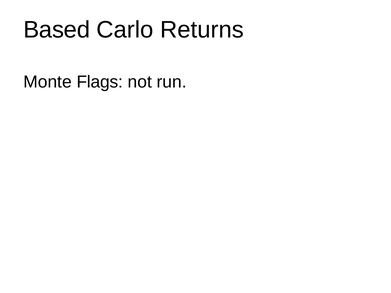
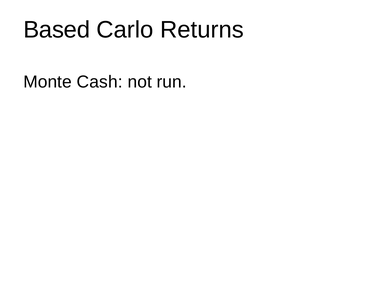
Flags: Flags -> Cash
